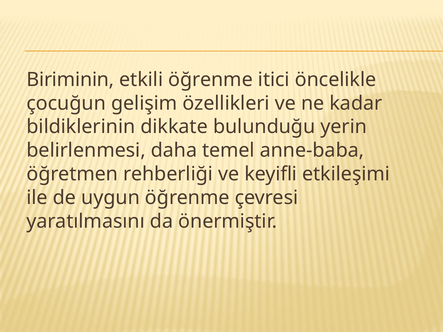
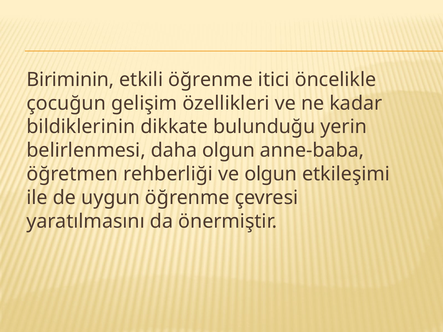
daha temel: temel -> olgun
ve keyifli: keyifli -> olgun
